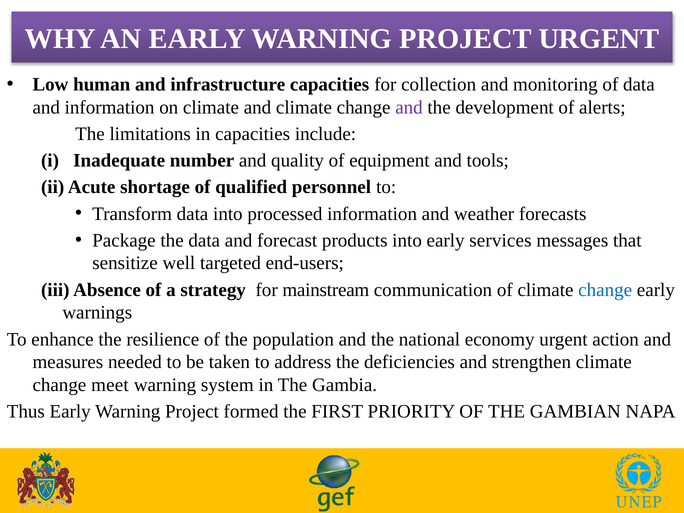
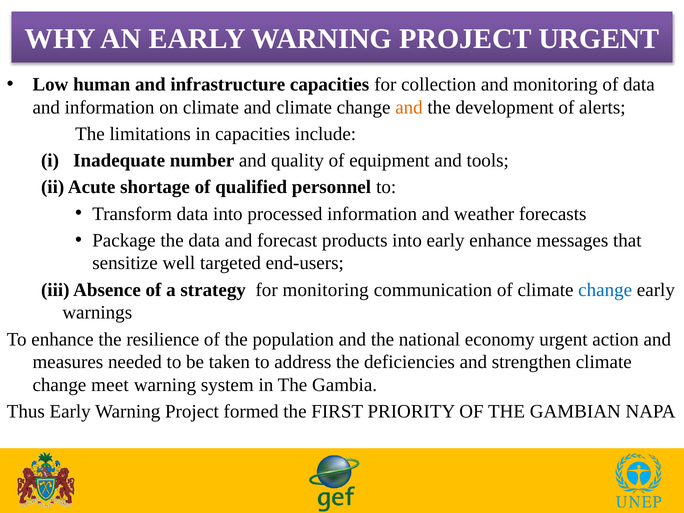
and at (409, 107) colour: purple -> orange
early services: services -> enhance
for mainstream: mainstream -> monitoring
